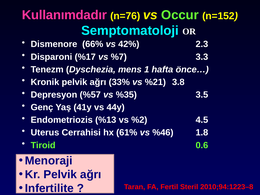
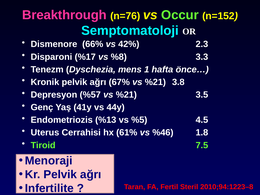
Kullanımdadır: Kullanımdadır -> Breakthrough
%7: %7 -> %8
33%: 33% -> 67%
%57 vs %35: %35 -> %21
%2: %2 -> %5
0.6: 0.6 -> 7.5
